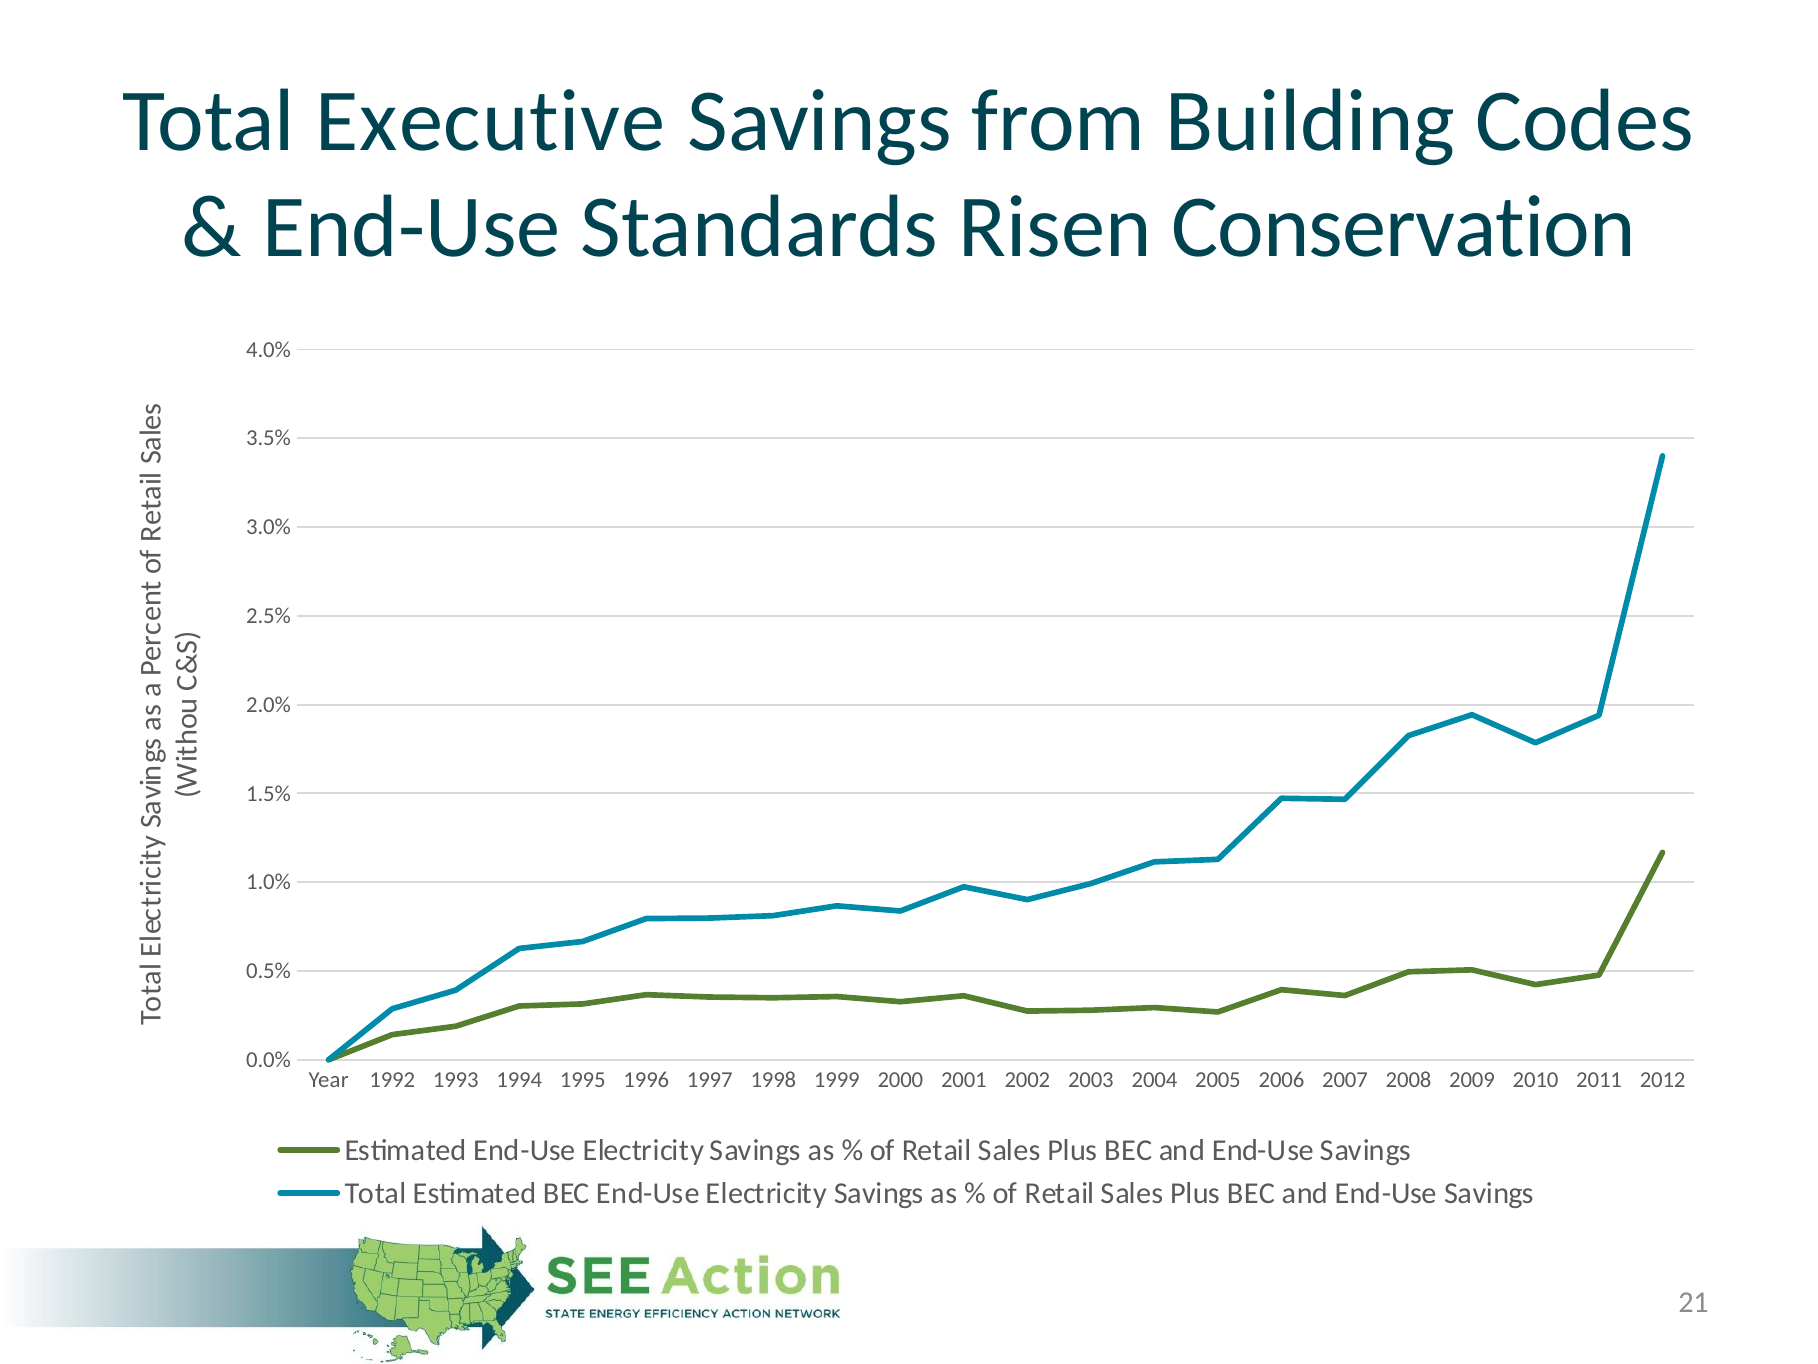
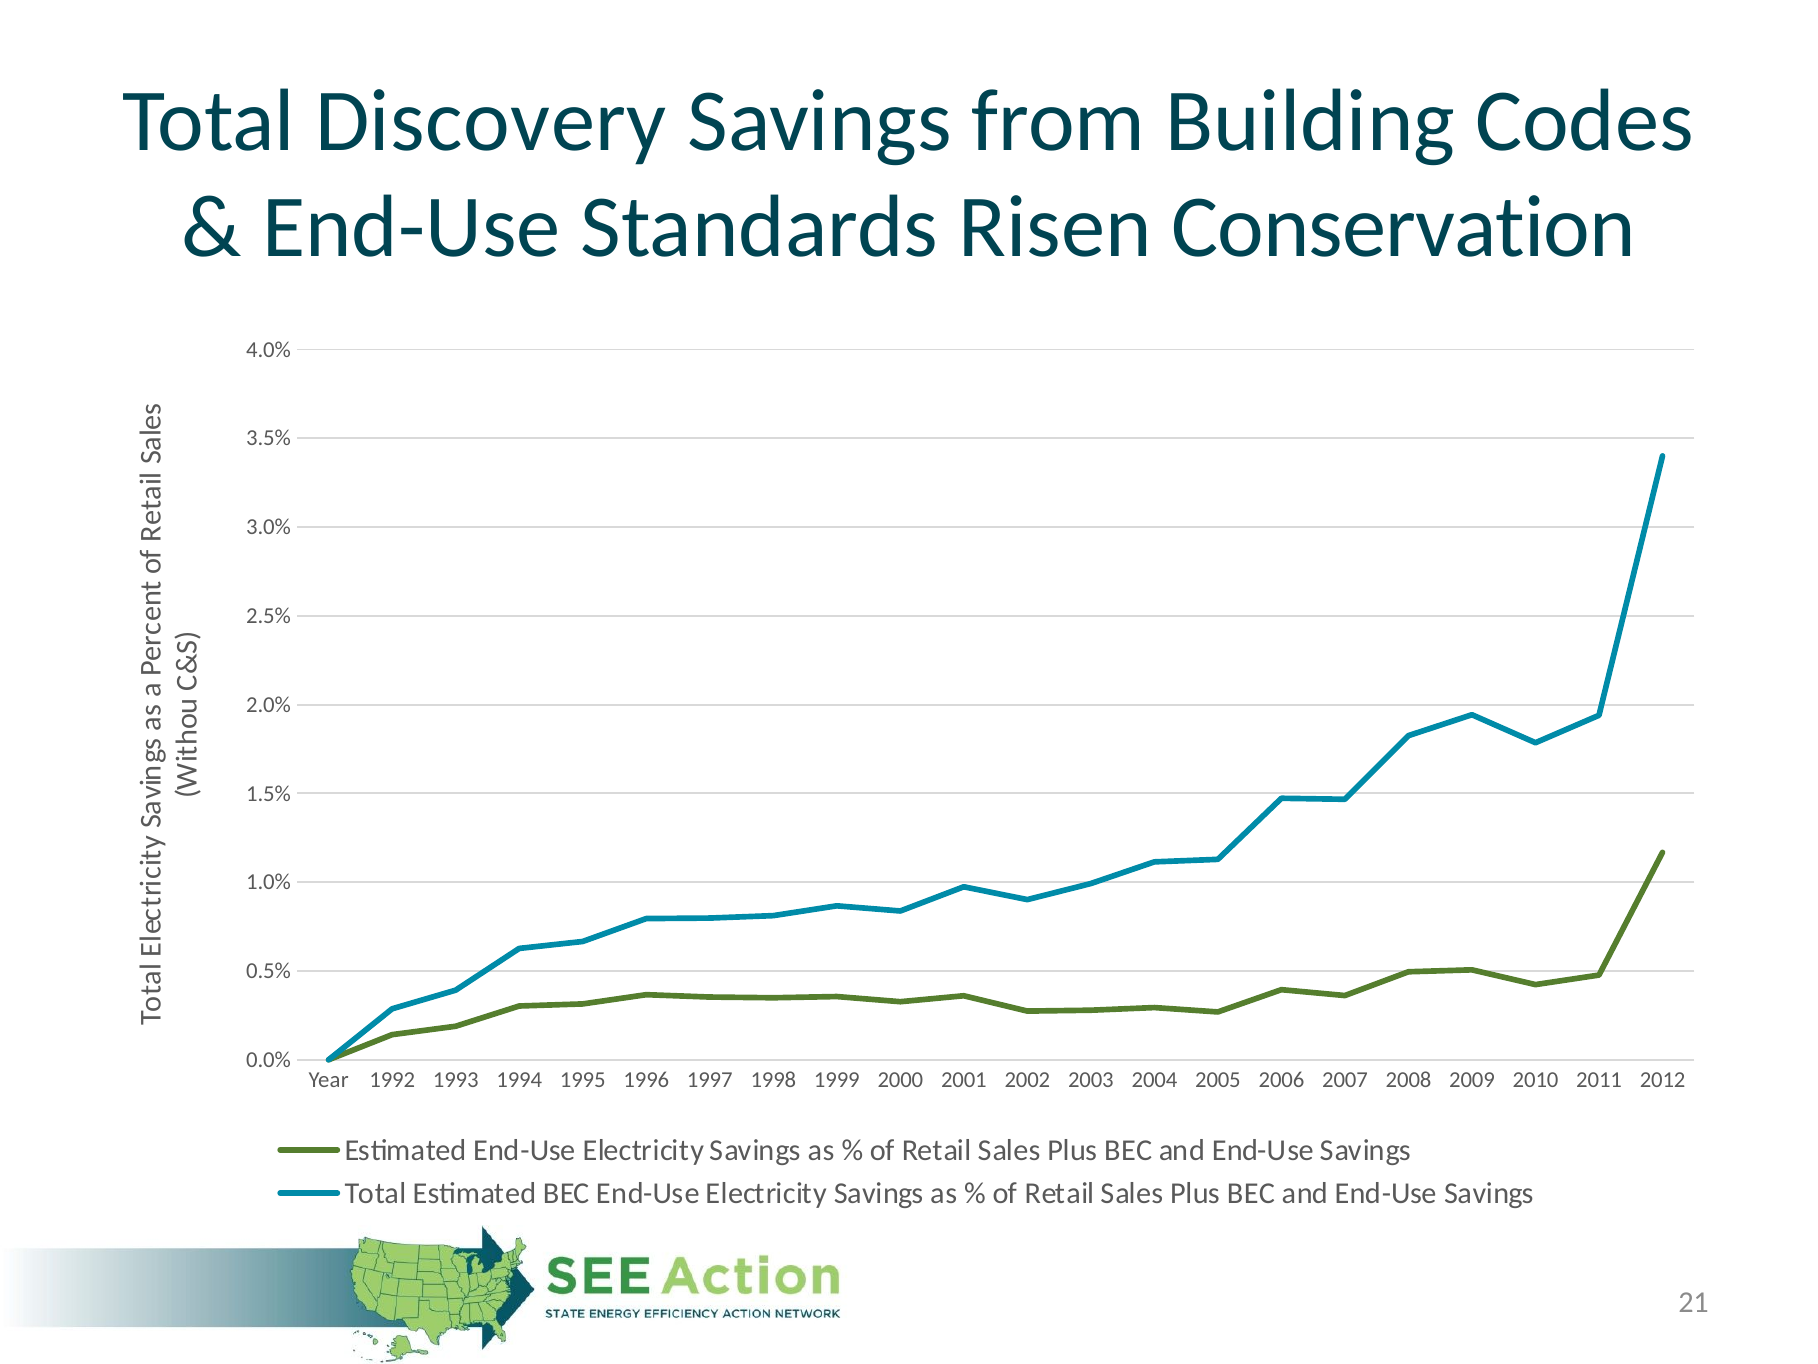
Executive: Executive -> Discovery
